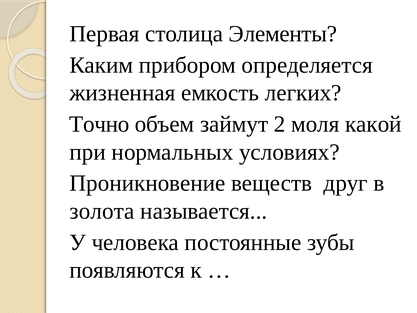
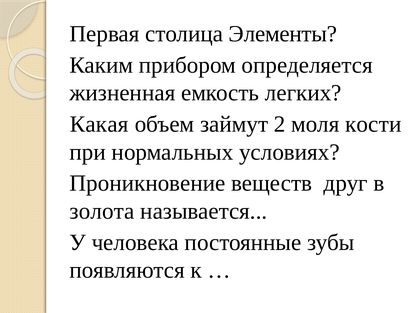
Точно: Точно -> Какая
какой: какой -> кости
